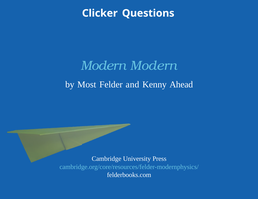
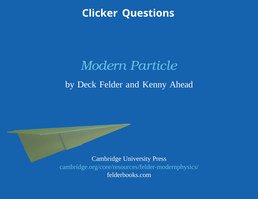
Modern Modern: Modern -> Particle
Most: Most -> Deck
